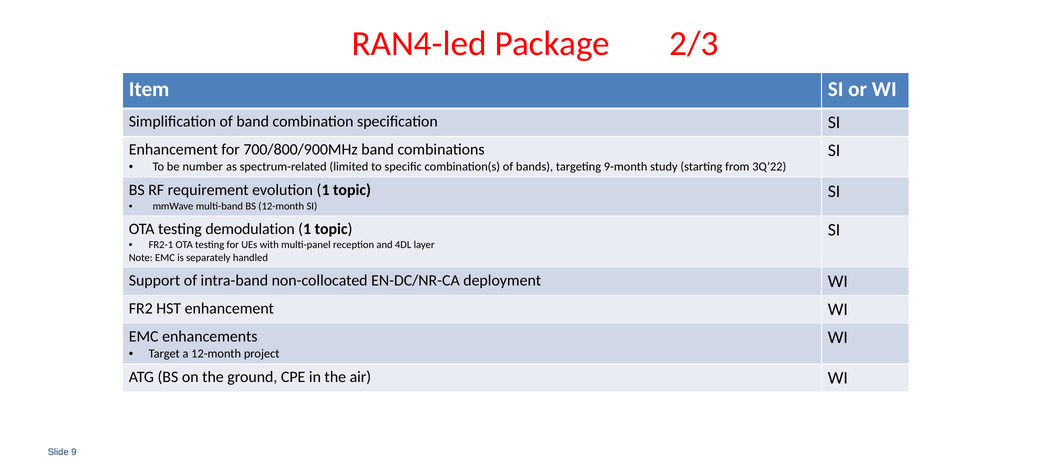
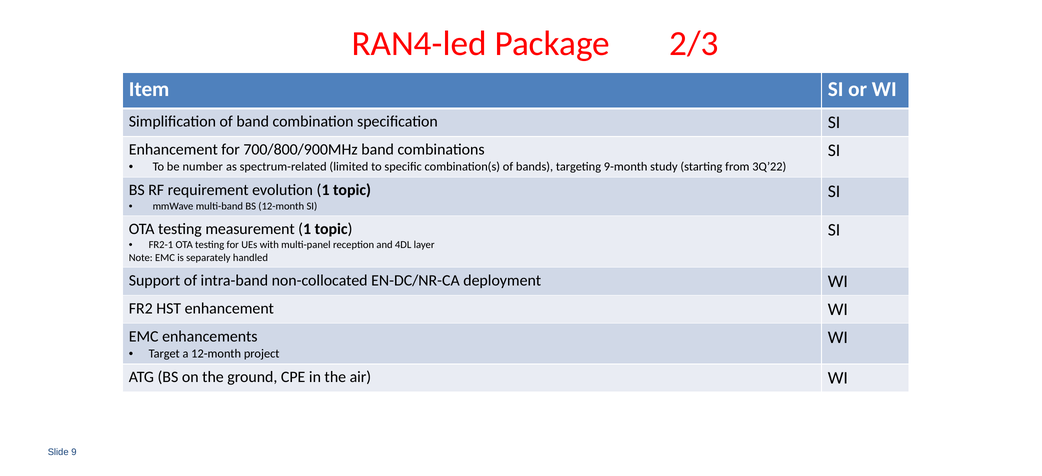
demodulation: demodulation -> measurement
